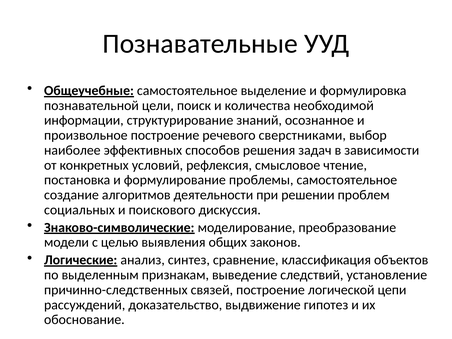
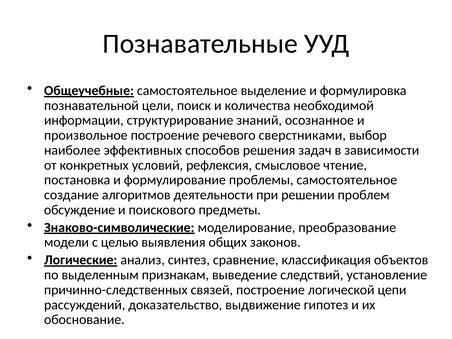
социальных: социальных -> обсуждение
дискуссия: дискуссия -> предметы
